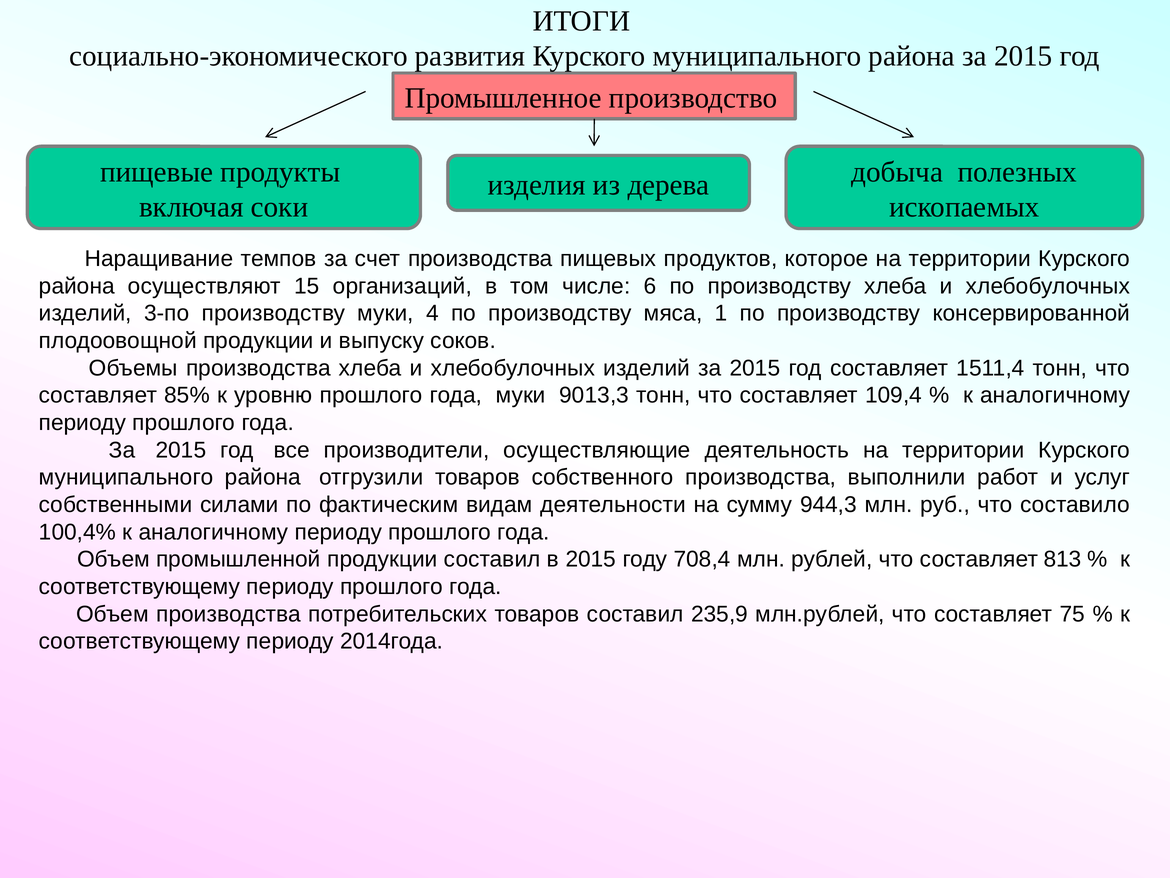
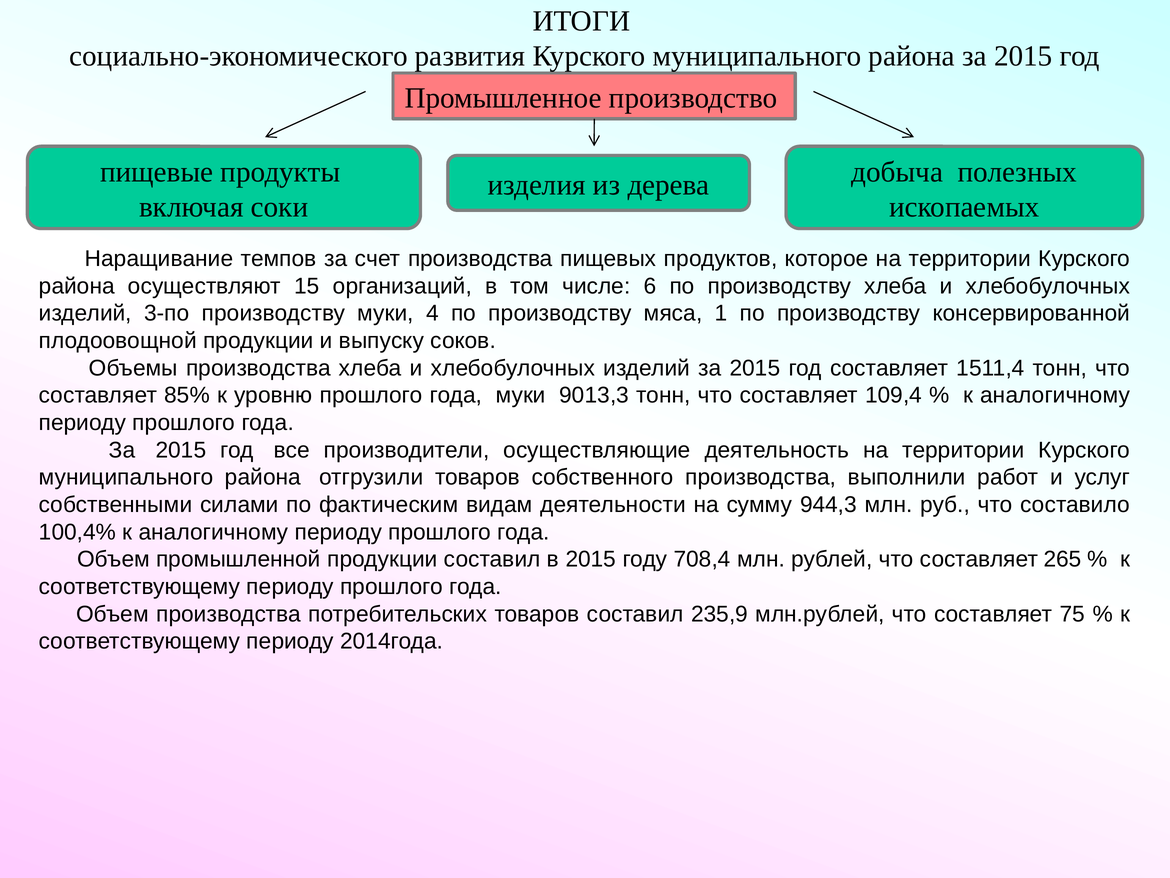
813: 813 -> 265
